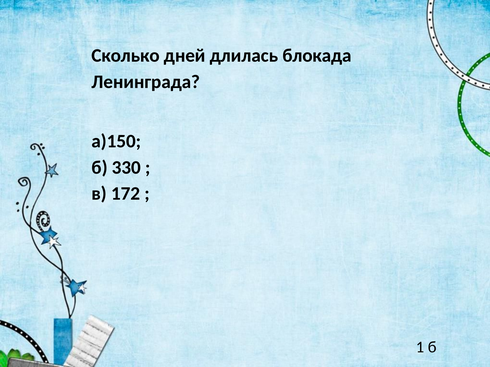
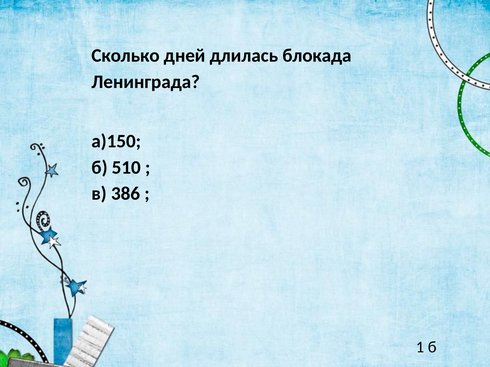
330: 330 -> 510
172: 172 -> 386
